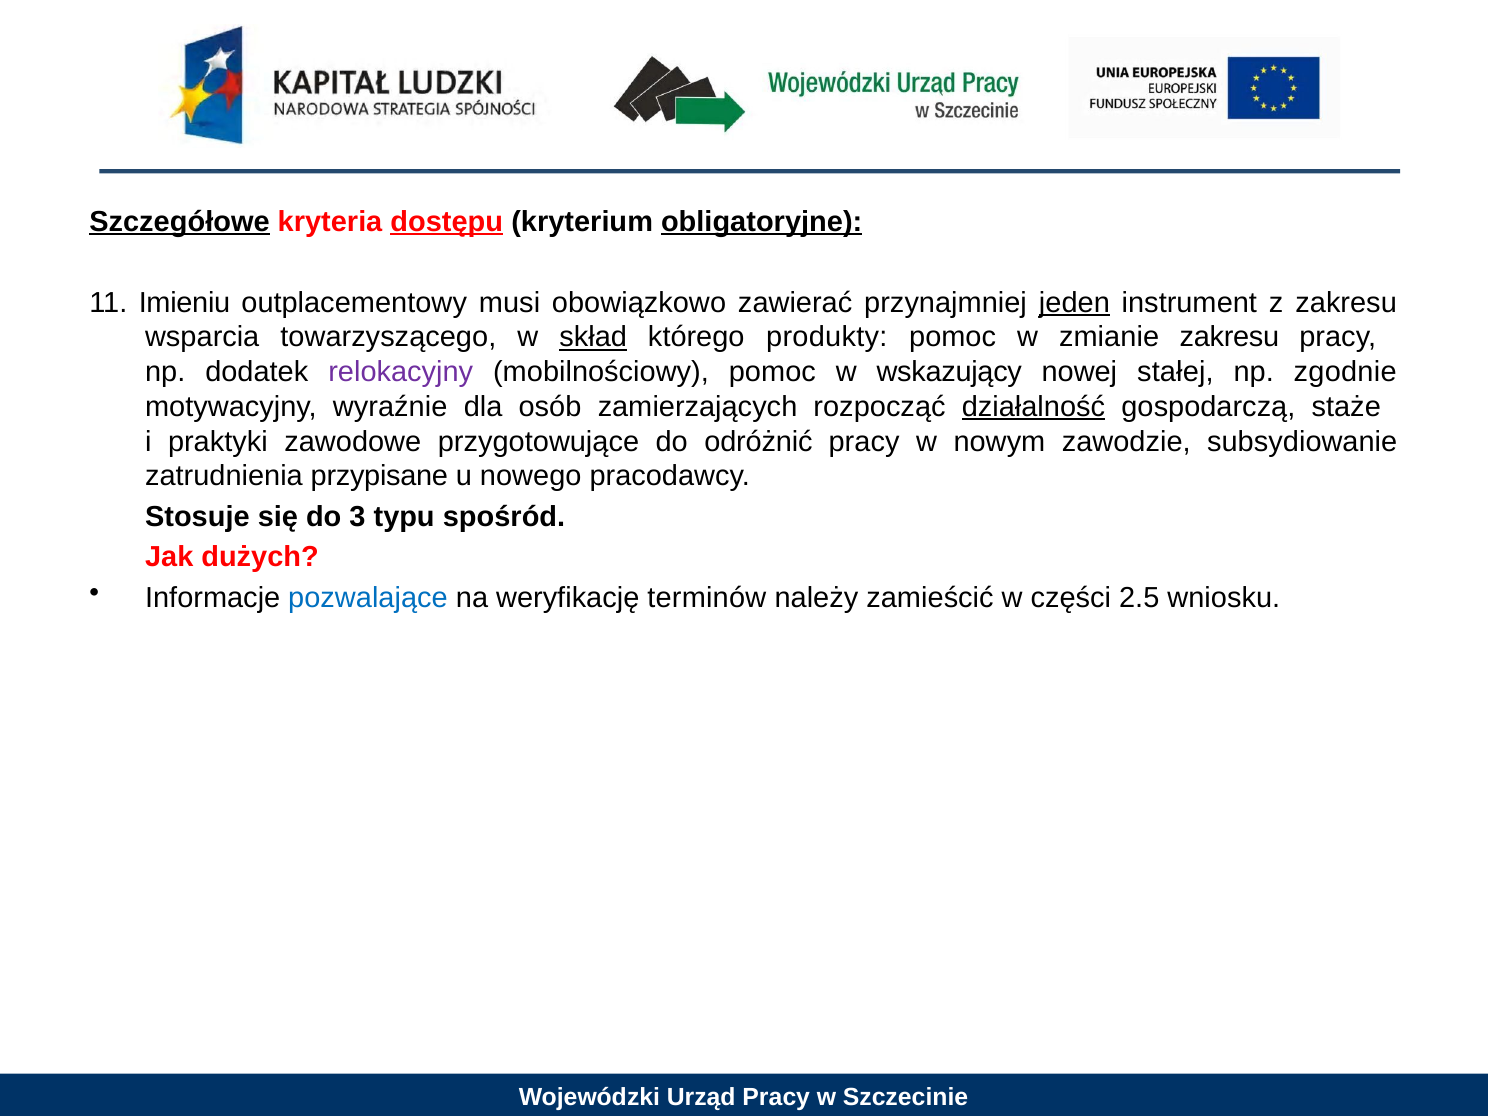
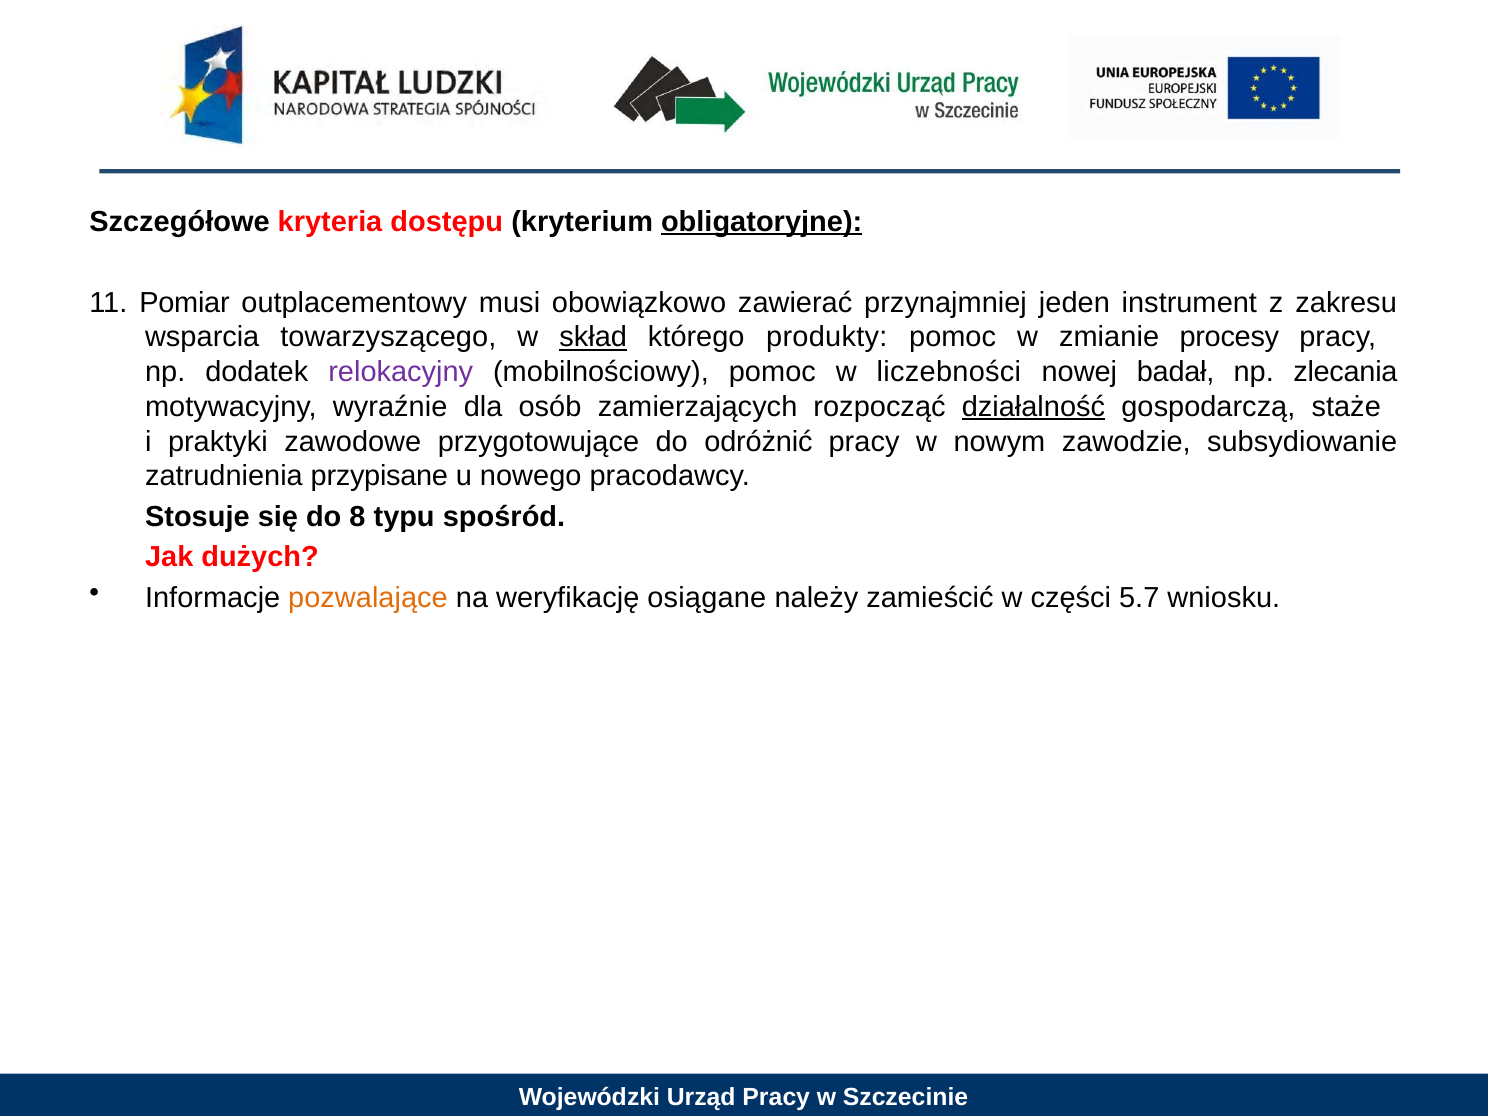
Szczegółowe underline: present -> none
dostępu underline: present -> none
Imieniu: Imieniu -> Pomiar
jeden underline: present -> none
zmianie zakresu: zakresu -> procesy
wskazujący: wskazujący -> liczebności
stałej: stałej -> badał
zgodnie: zgodnie -> zlecania
3: 3 -> 8
pozwalające colour: blue -> orange
terminów: terminów -> osiągane
2.5: 2.5 -> 5.7
